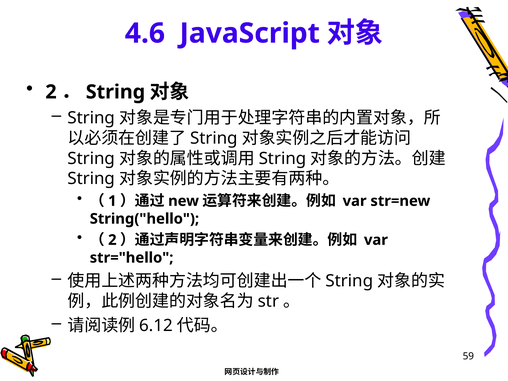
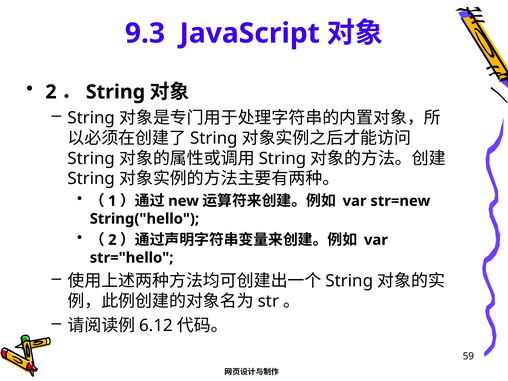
4.6: 4.6 -> 9.3
